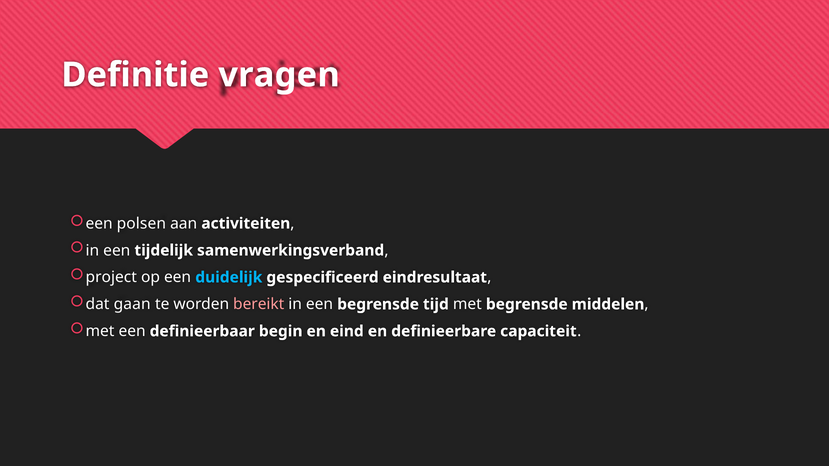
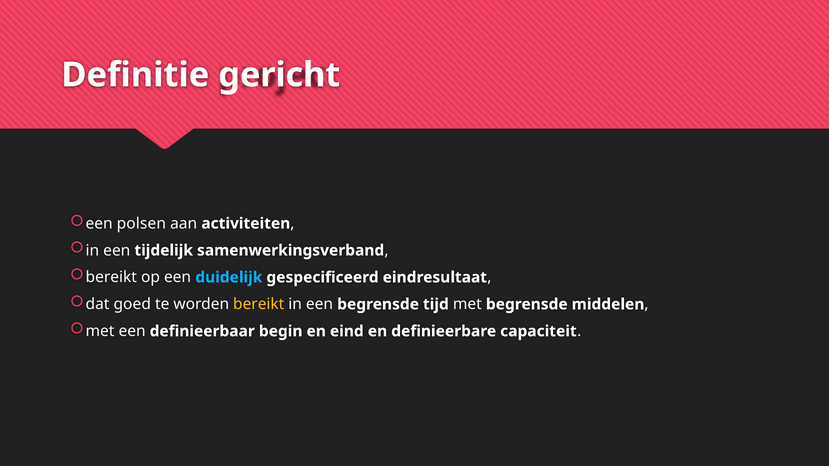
vragen: vragen -> gericht
project at (111, 278): project -> bereikt
gaan: gaan -> goed
bereikt at (259, 304) colour: pink -> yellow
